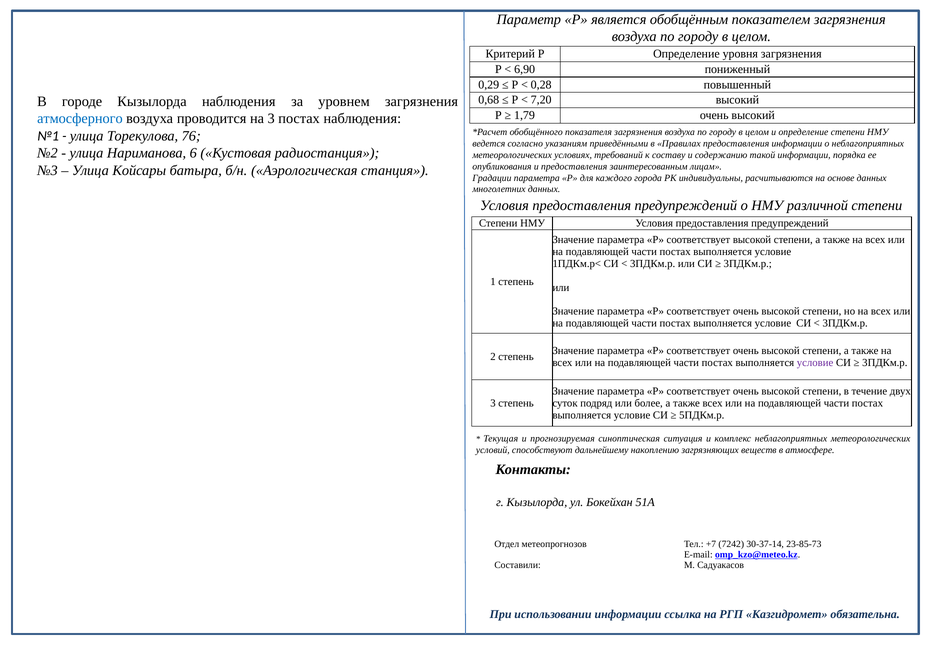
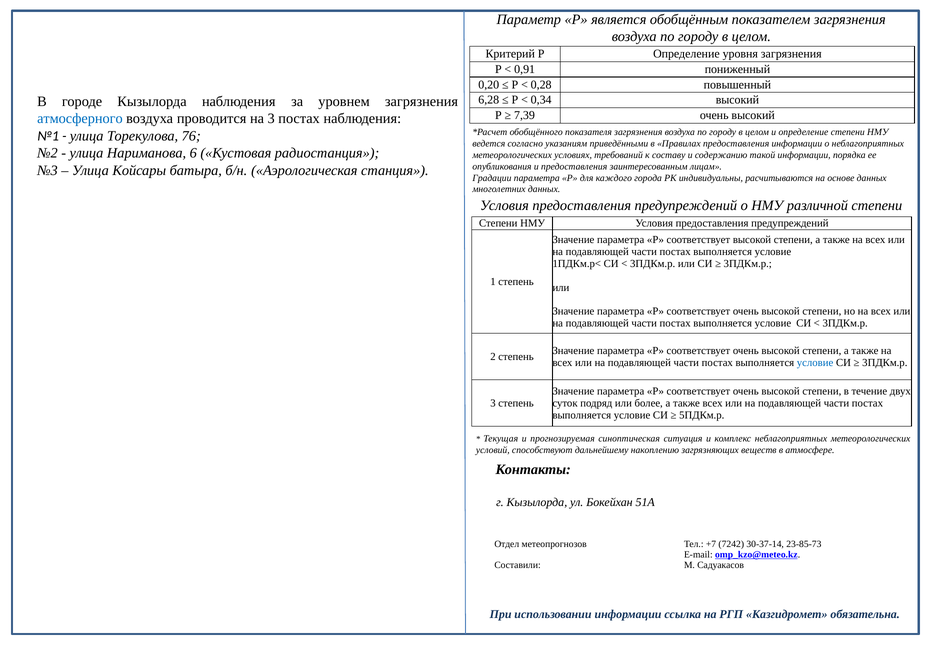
6,90: 6,90 -> 0,91
0,29: 0,29 -> 0,20
0,68: 0,68 -> 6,28
7,20: 7,20 -> 0,34
1,79: 1,79 -> 7,39
условие at (815, 362) colour: purple -> blue
